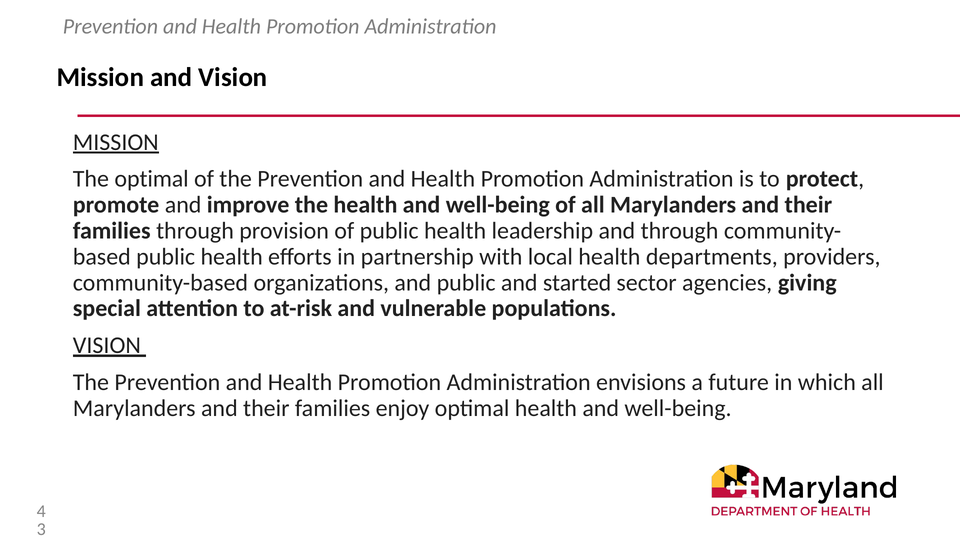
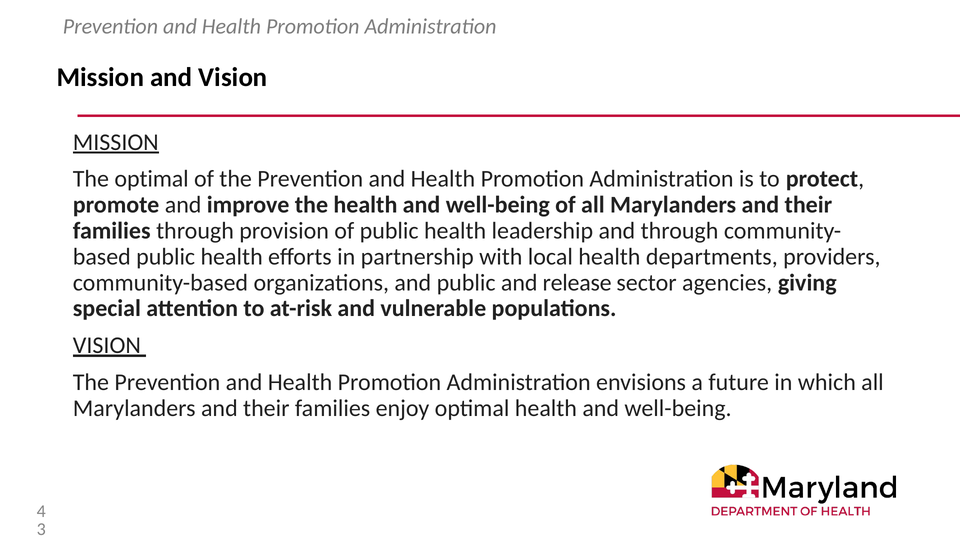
started: started -> release
